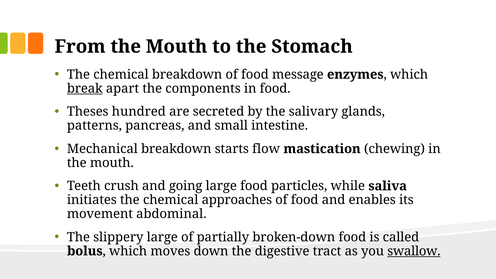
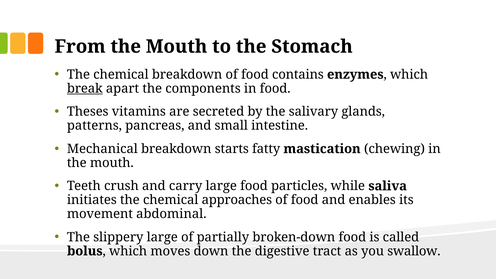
message: message -> contains
hundred: hundred -> vitamins
flow: flow -> fatty
going: going -> carry
swallow underline: present -> none
